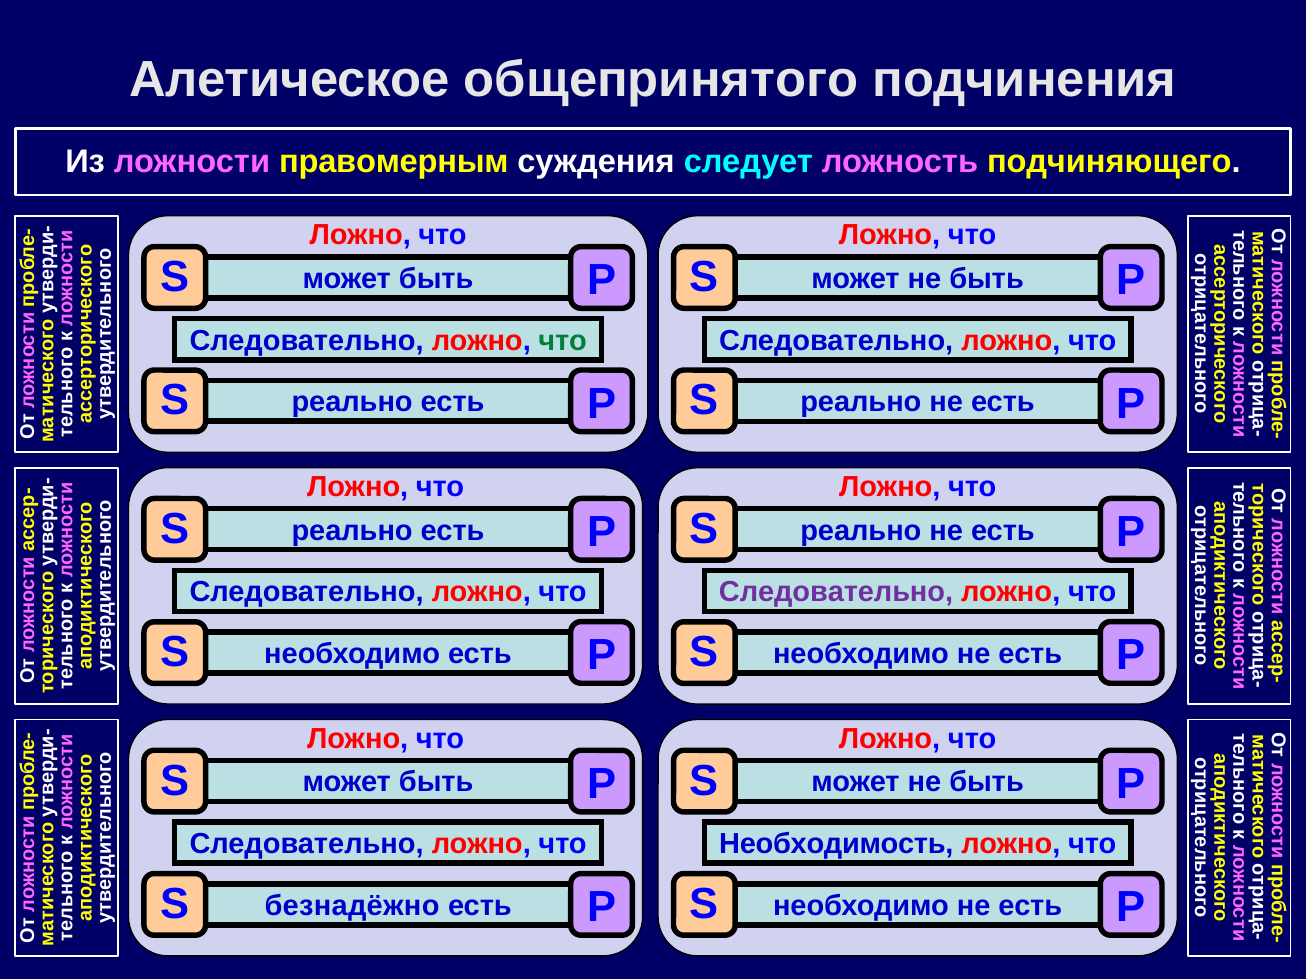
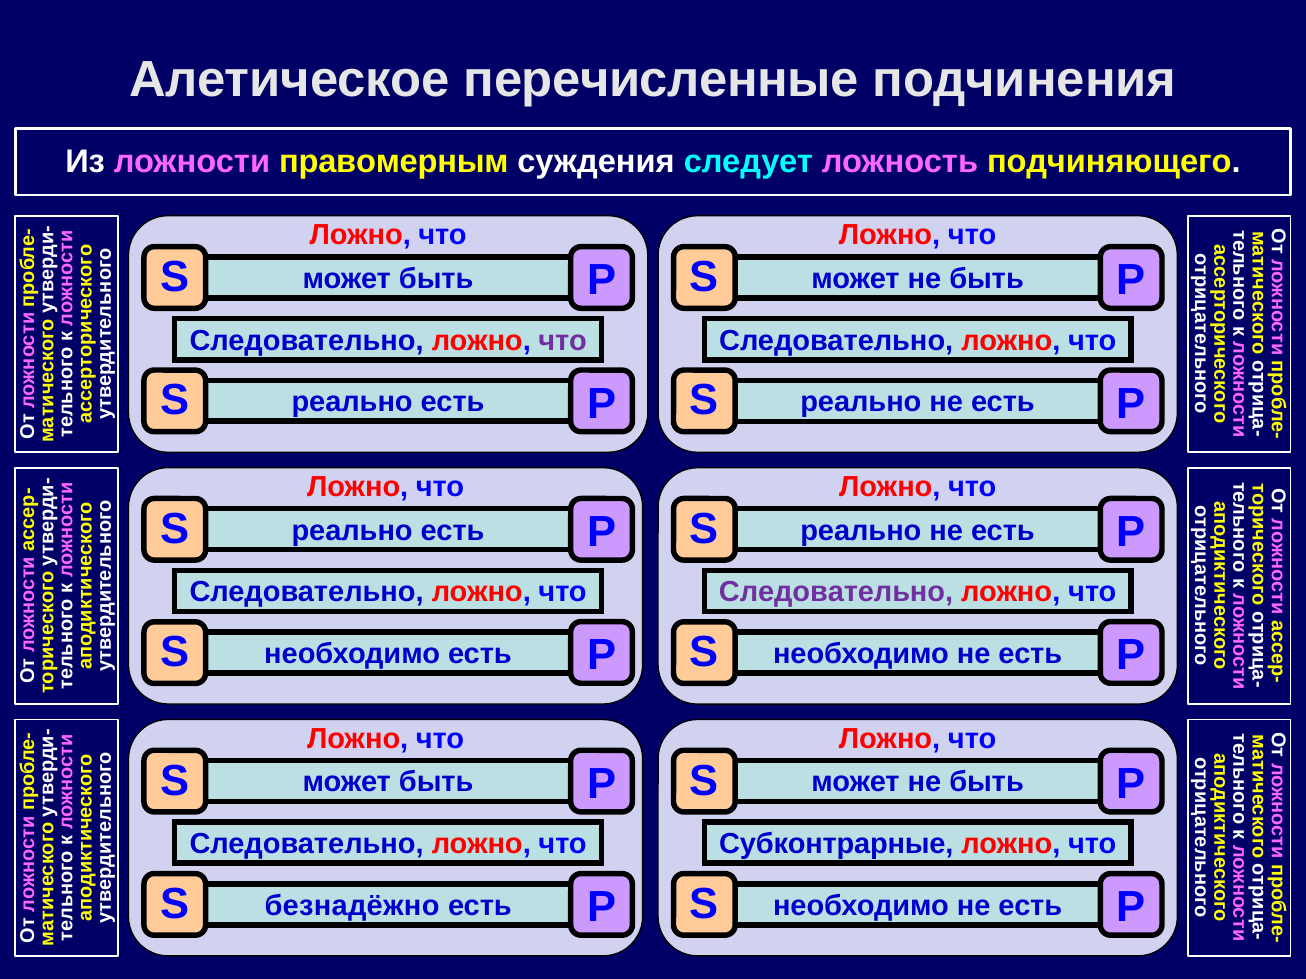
общепринятого: общепринятого -> перечисленные
что at (563, 341) colour: green -> purple
Необходимость: Необходимость -> Субконтрарные
